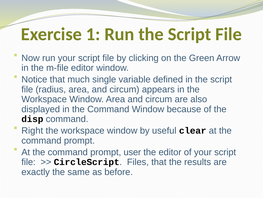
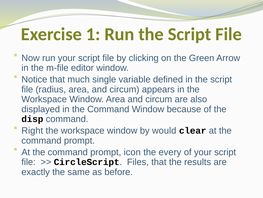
useful: useful -> would
user: user -> icon
the editor: editor -> every
